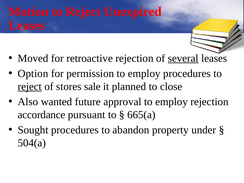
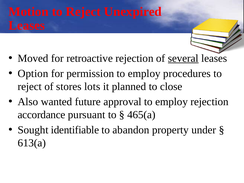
reject at (30, 86) underline: present -> none
sale: sale -> lots
665(a: 665(a -> 465(a
Sought procedures: procedures -> identifiable
504(a: 504(a -> 613(a
